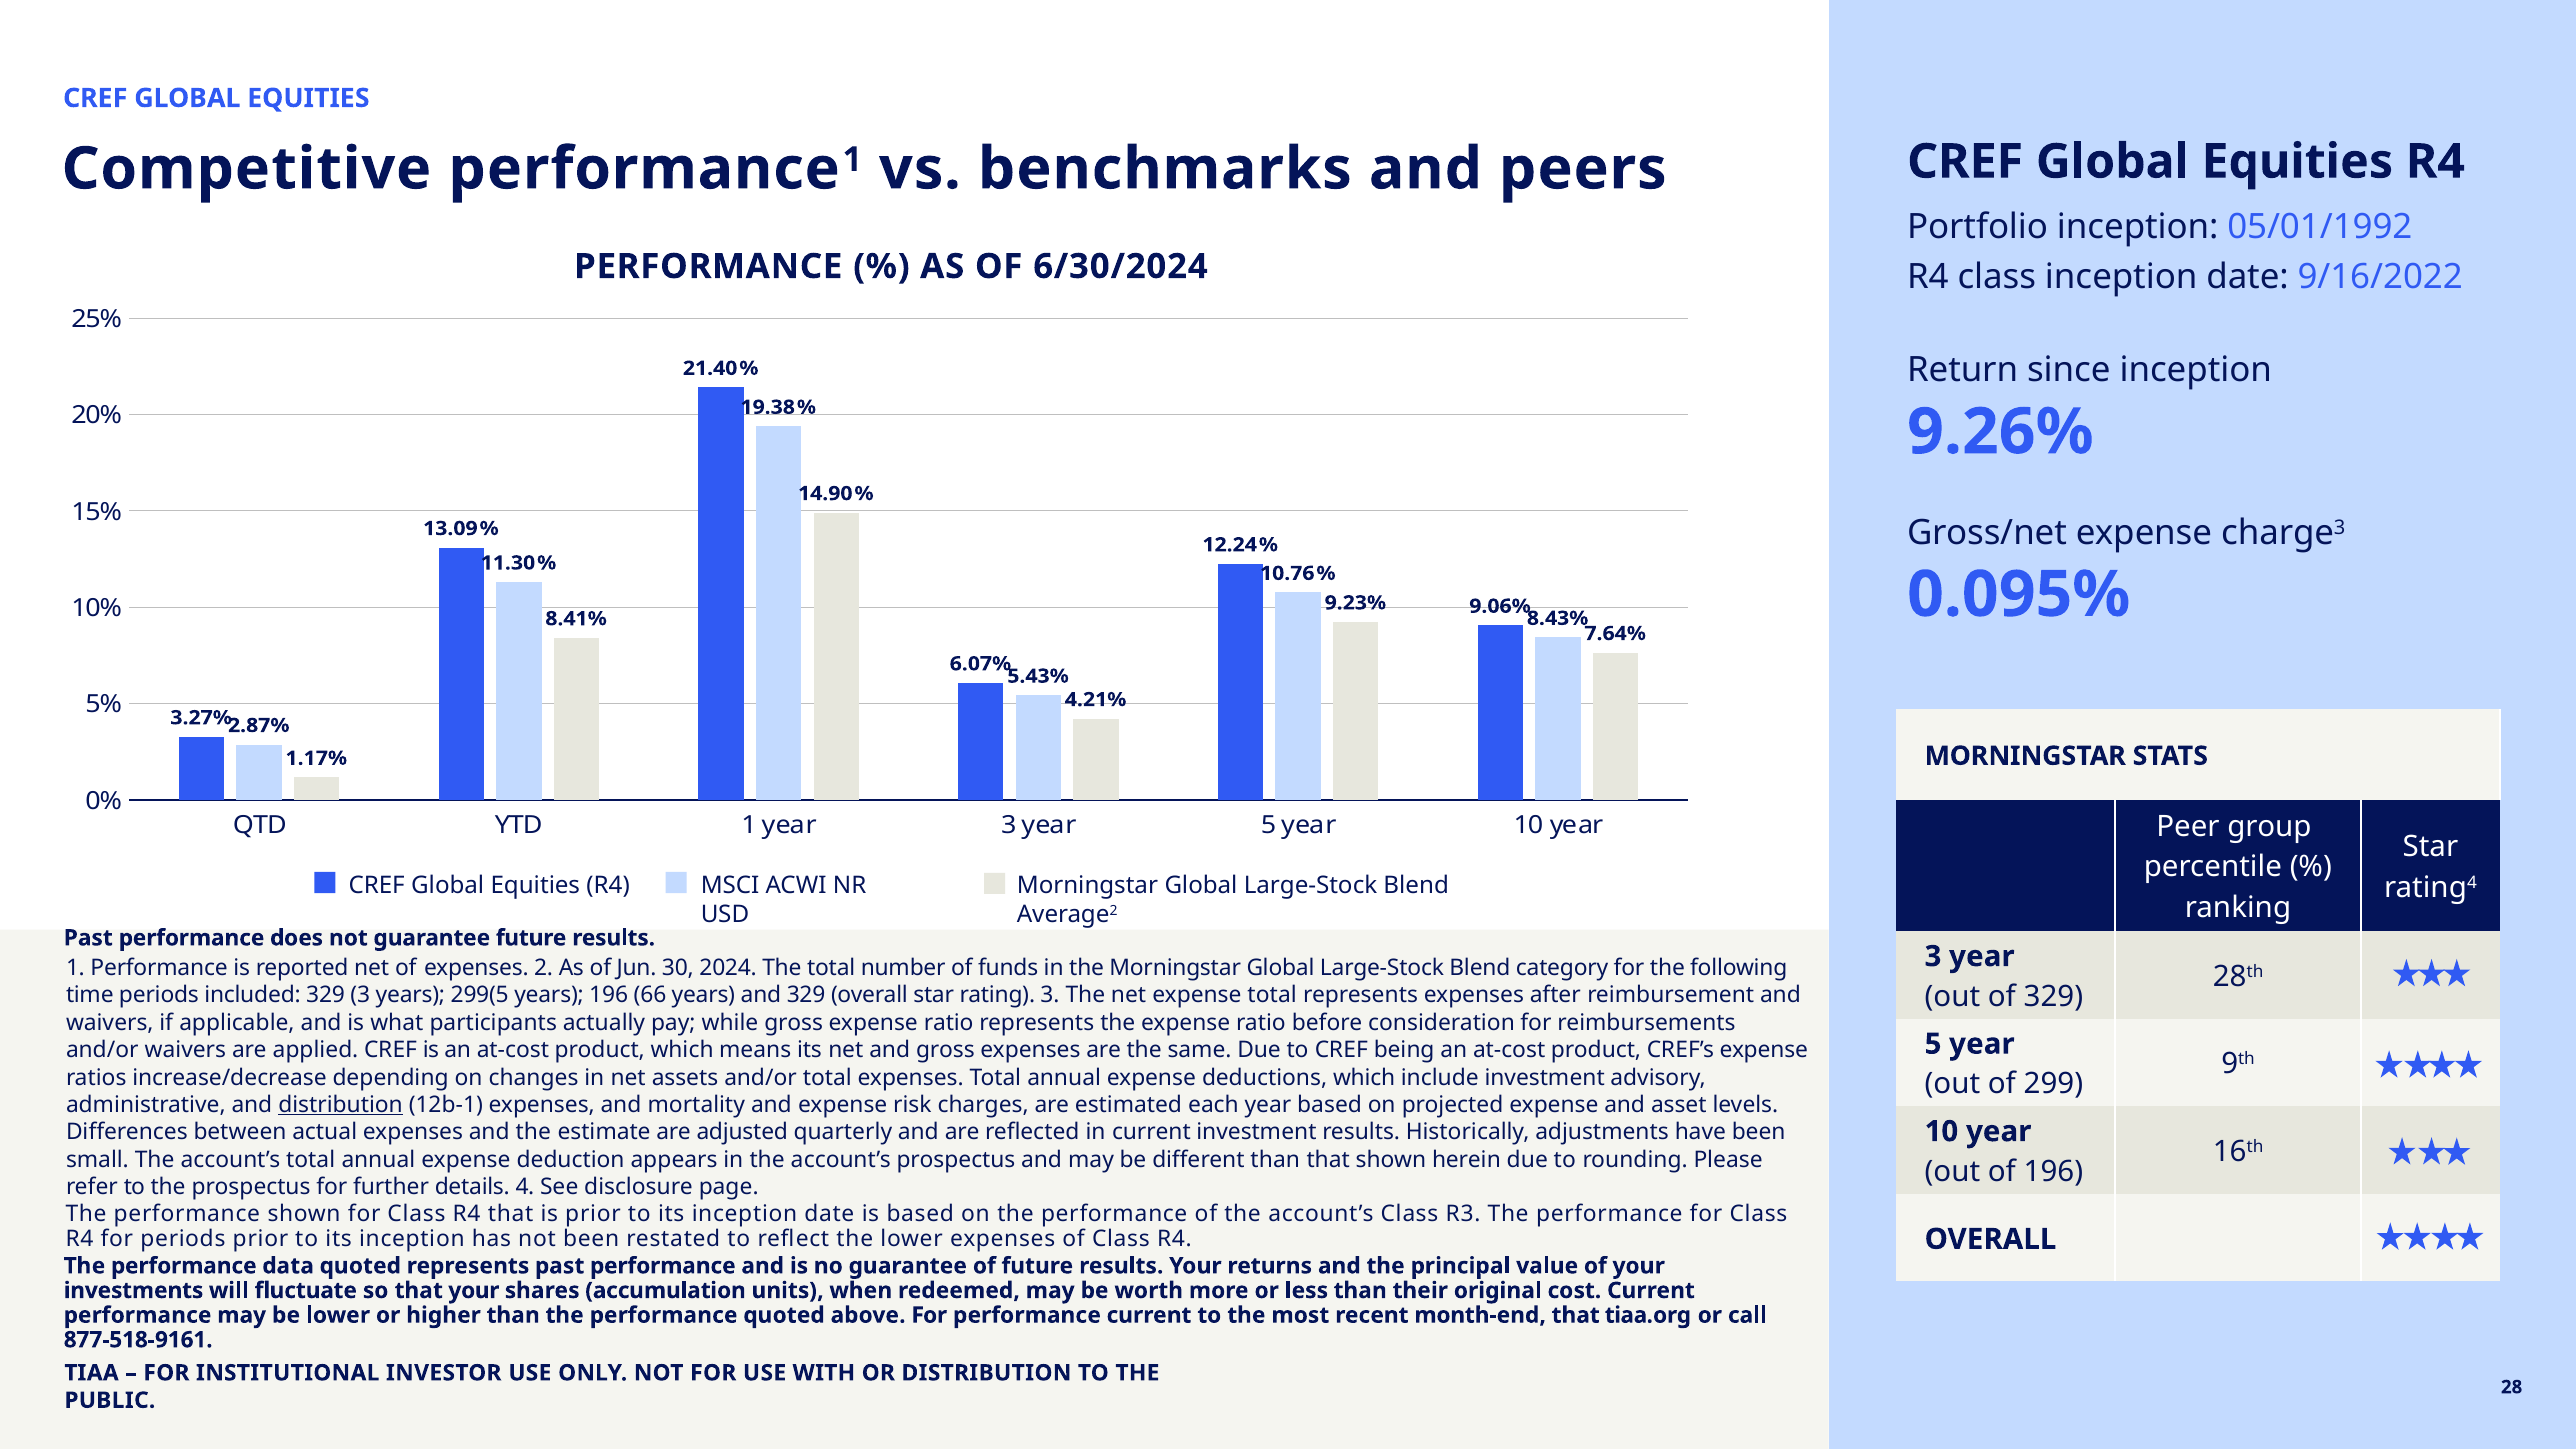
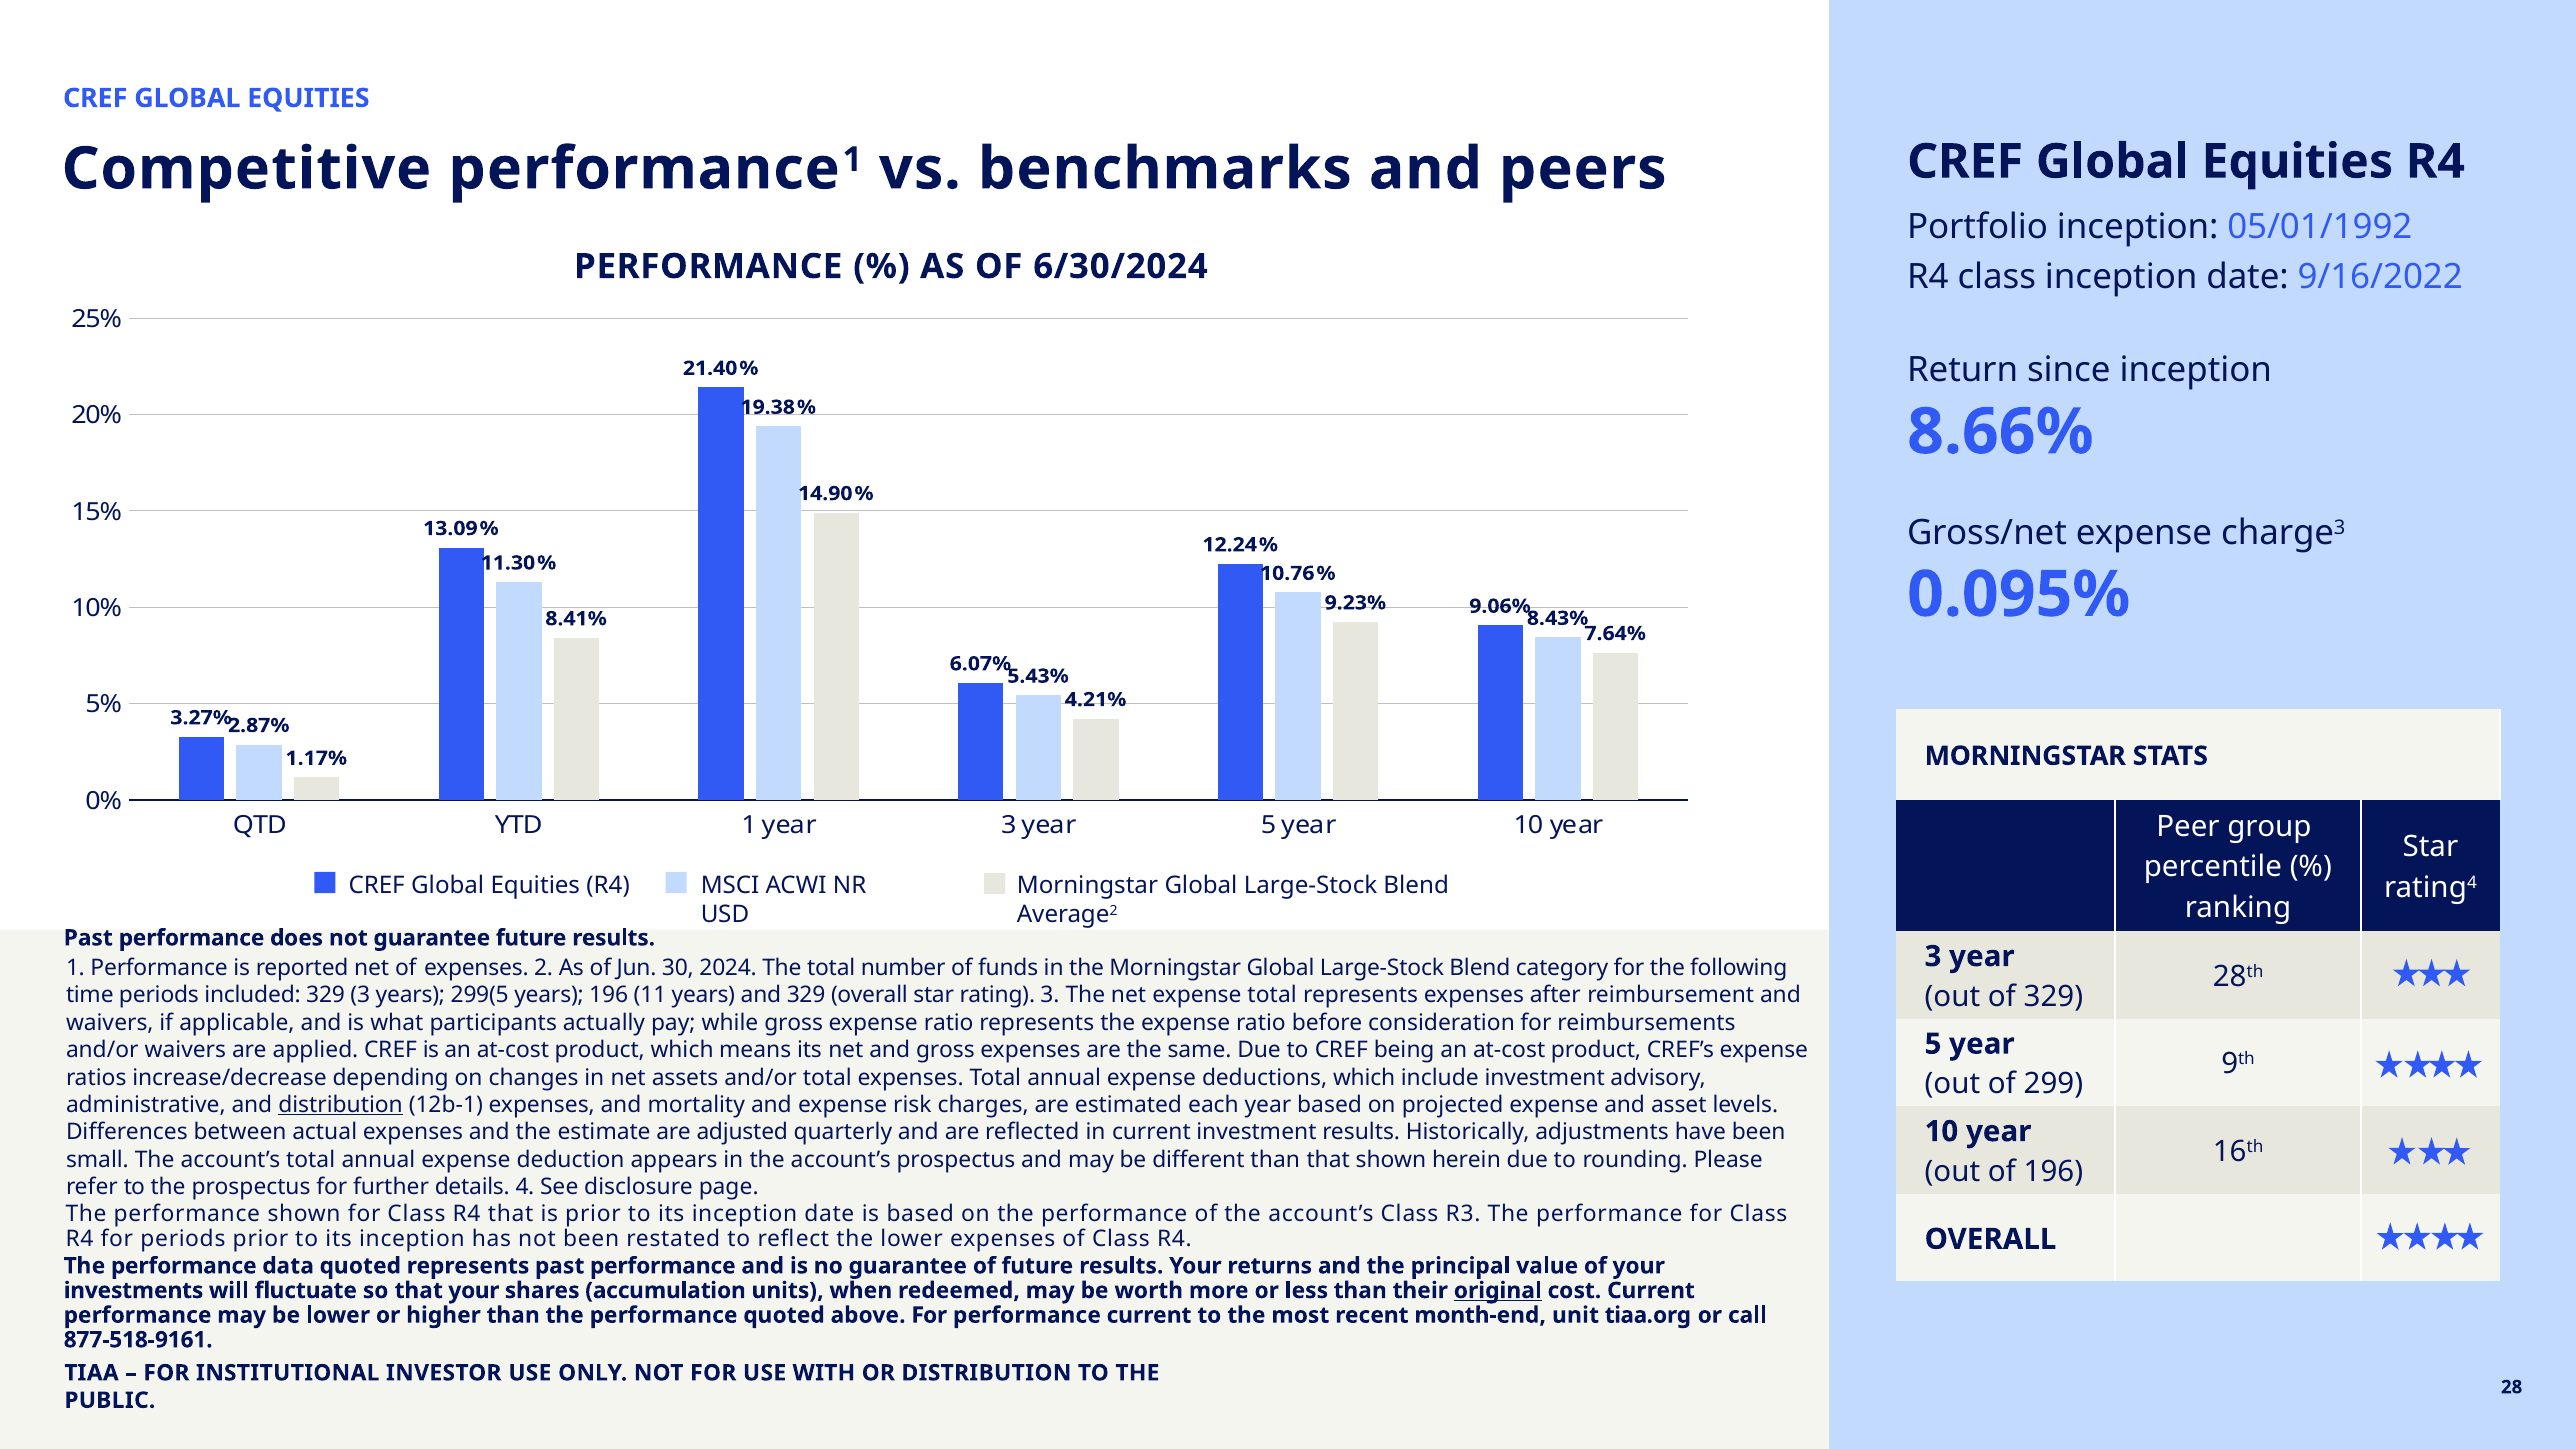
9.26%: 9.26% -> 8.66%
66: 66 -> 11
original underline: none -> present
month-end that: that -> unit
